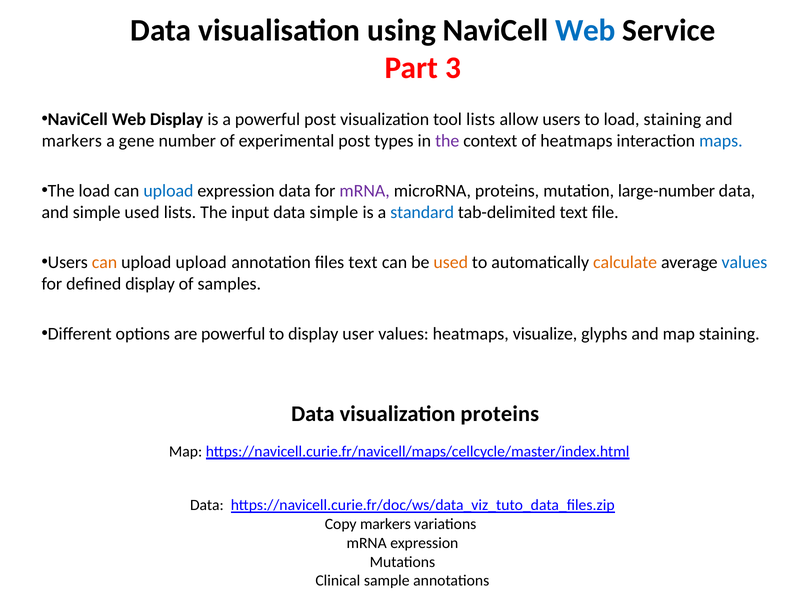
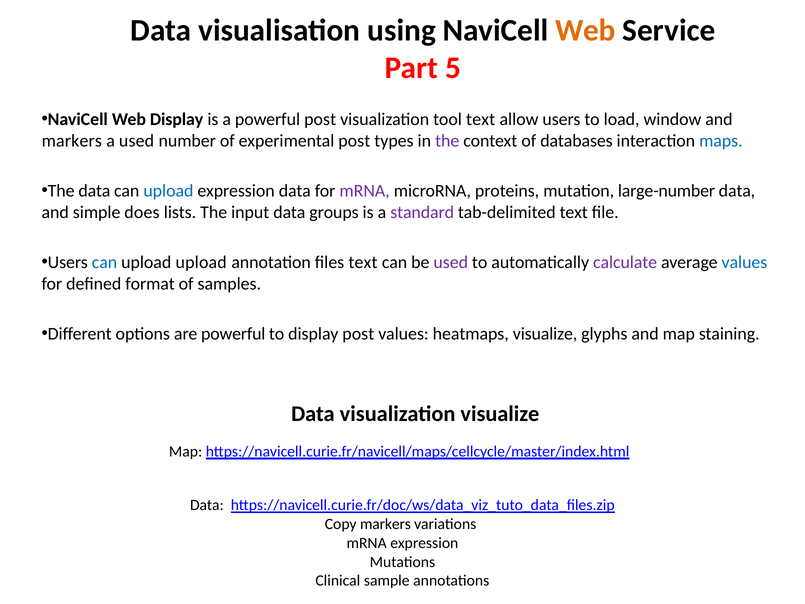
Web at (586, 30) colour: blue -> orange
3: 3 -> 5
tool lists: lists -> text
load staining: staining -> window
a gene: gene -> used
of heatmaps: heatmaps -> databases
The load: load -> data
simple used: used -> does
data simple: simple -> groups
standard colour: blue -> purple
can at (105, 262) colour: orange -> blue
used at (451, 262) colour: orange -> purple
calculate colour: orange -> purple
defined display: display -> format
display user: user -> post
visualization proteins: proteins -> visualize
